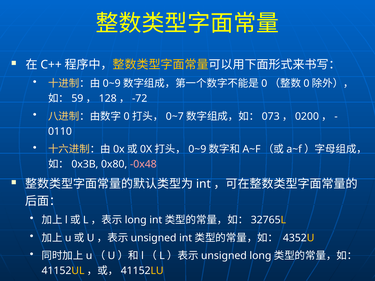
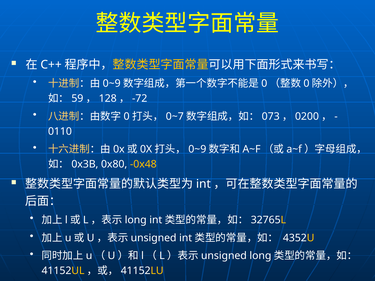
-0x48 colour: pink -> yellow
